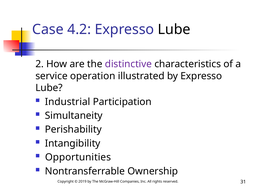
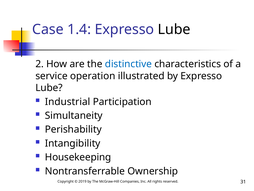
4.2: 4.2 -> 1.4
distinctive colour: purple -> blue
Opportunities: Opportunities -> Housekeeping
